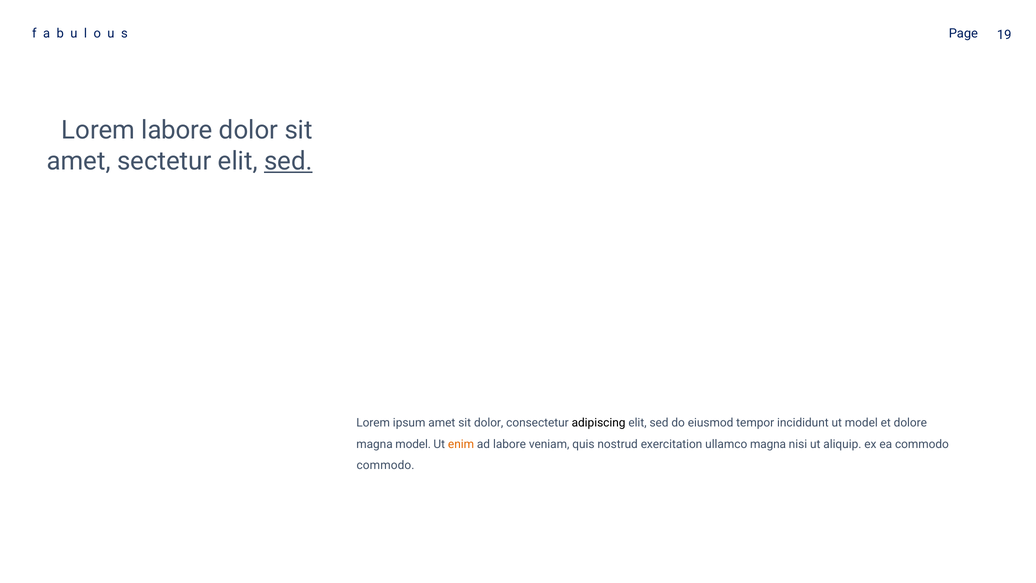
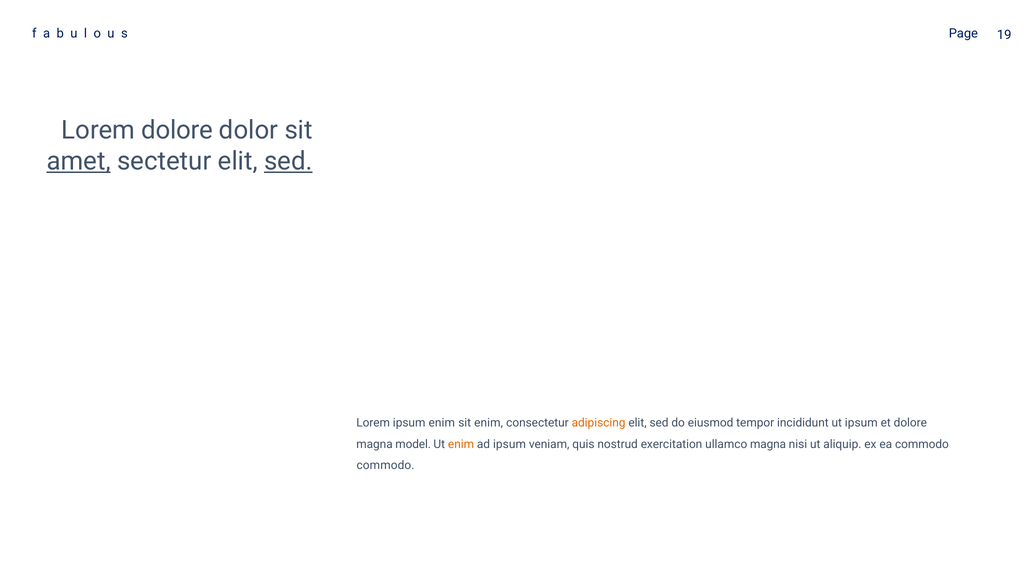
Lorem labore: labore -> dolore
amet at (79, 161) underline: none -> present
ipsum amet: amet -> enim
sit dolor: dolor -> enim
adipiscing colour: black -> orange
ut model: model -> ipsum
ad labore: labore -> ipsum
